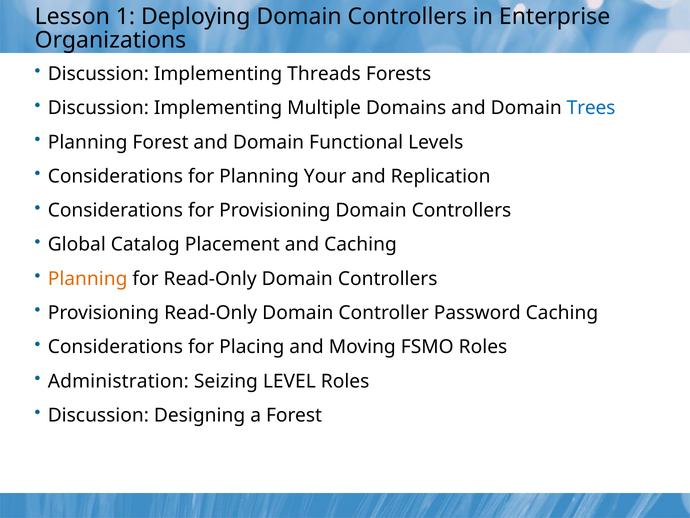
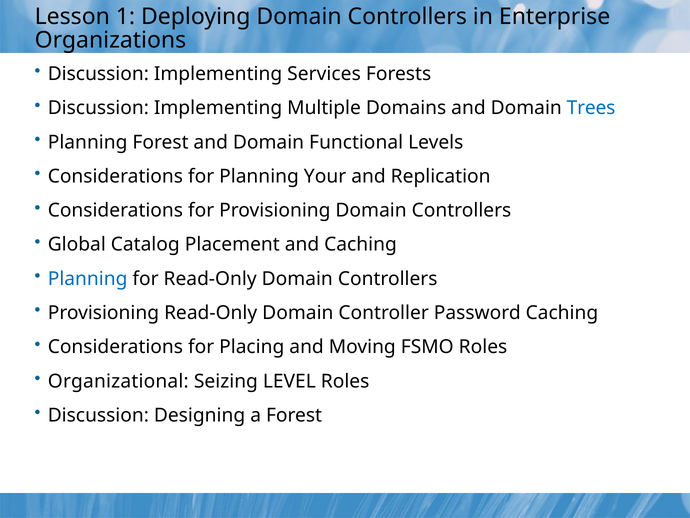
Threads: Threads -> Services
Planning at (88, 279) colour: orange -> blue
Administration: Administration -> Organizational
